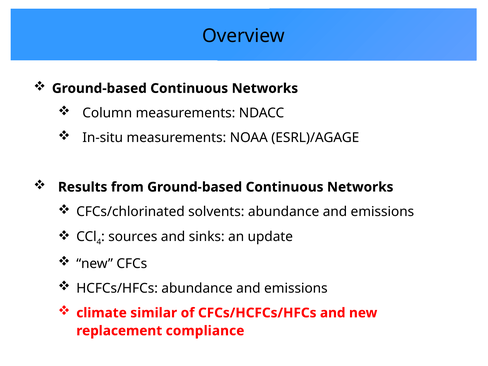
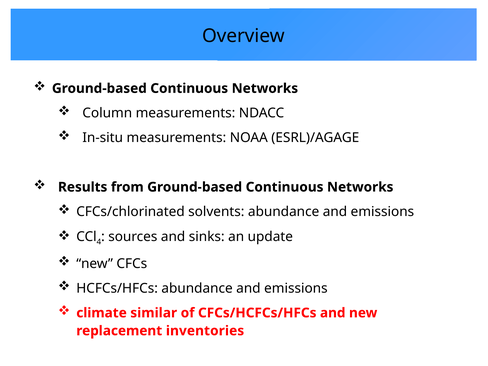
compliance: compliance -> inventories
